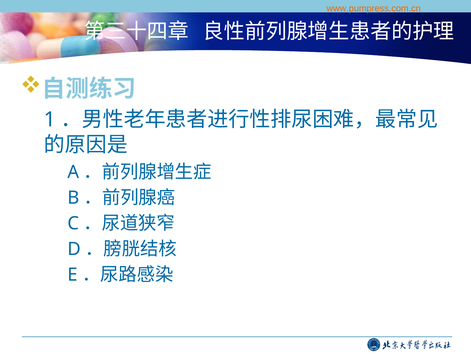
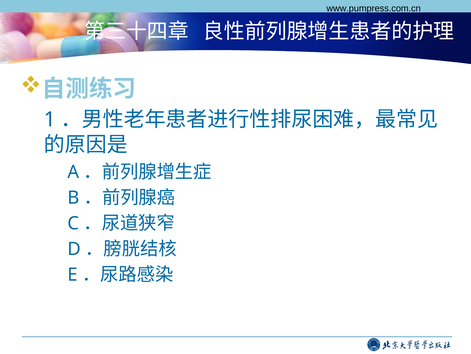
www.pumpress.com.cn colour: orange -> black
